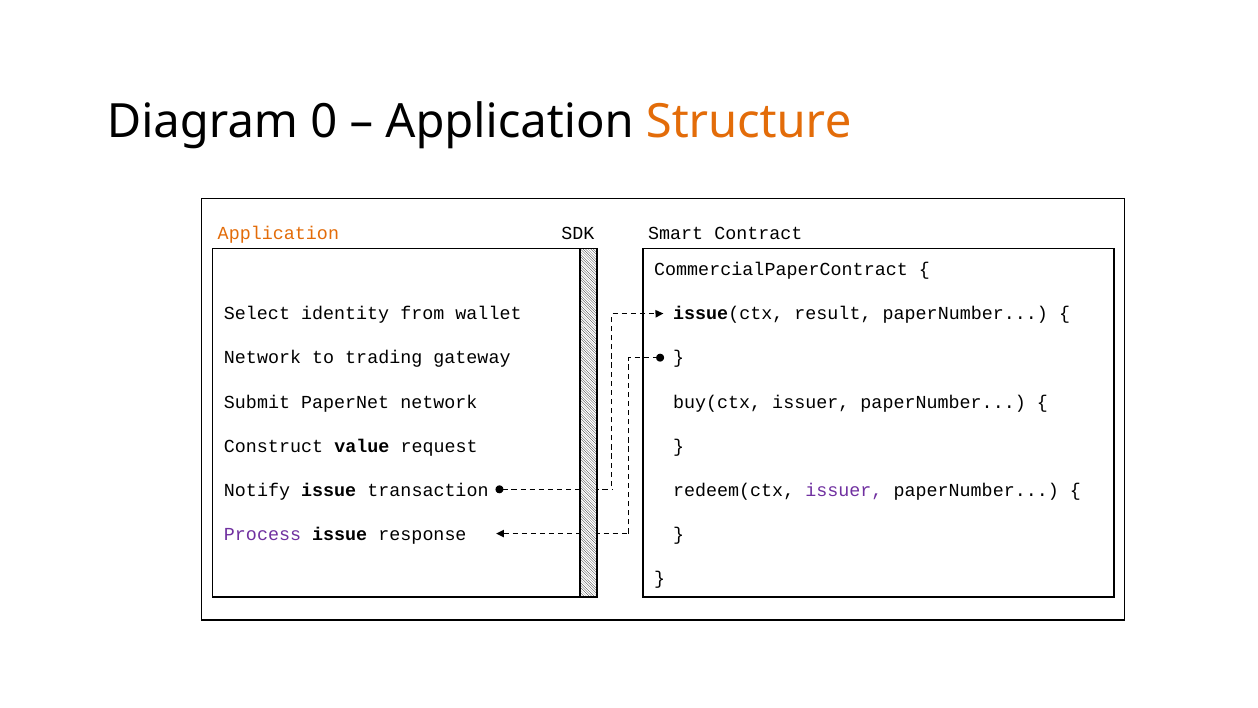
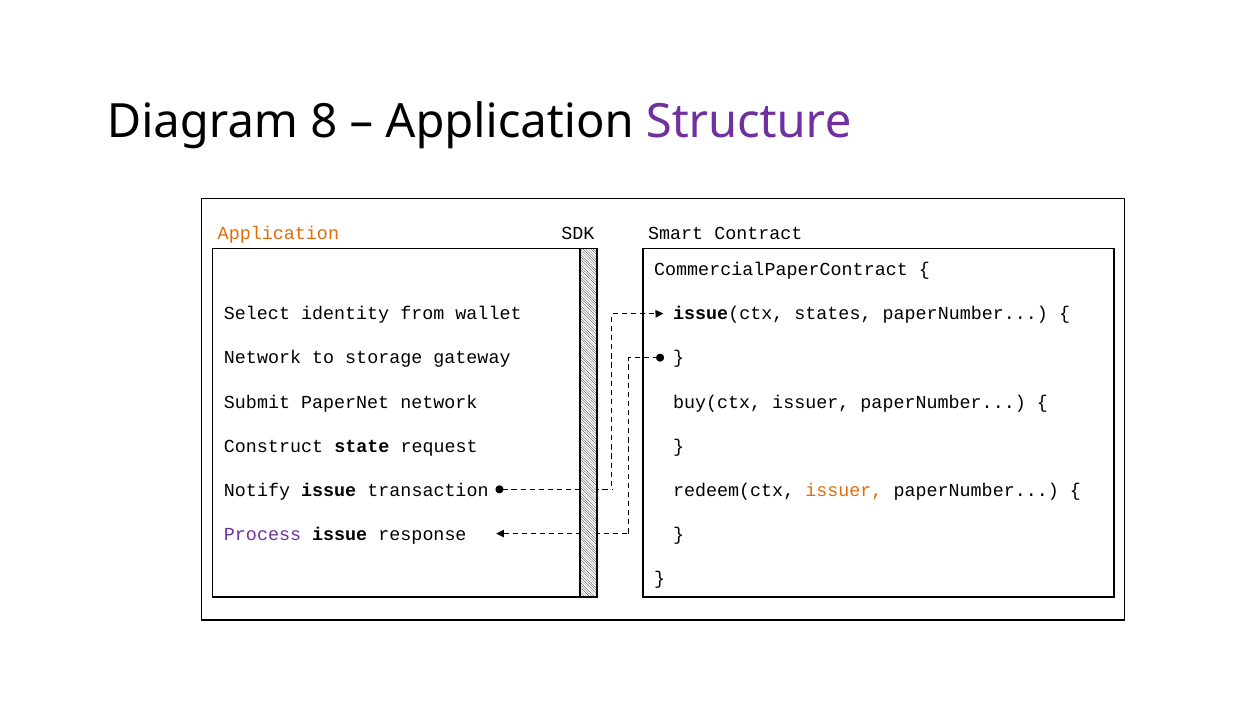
0: 0 -> 8
Structure colour: orange -> purple
result: result -> states
trading: trading -> storage
value: value -> state
issuer at (844, 490) colour: purple -> orange
